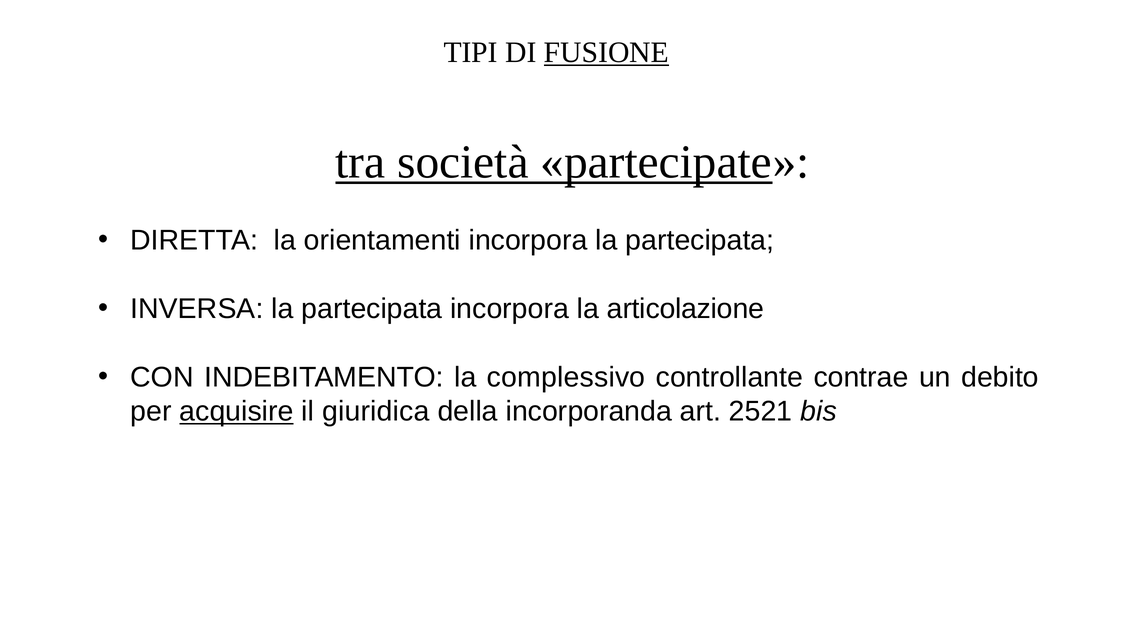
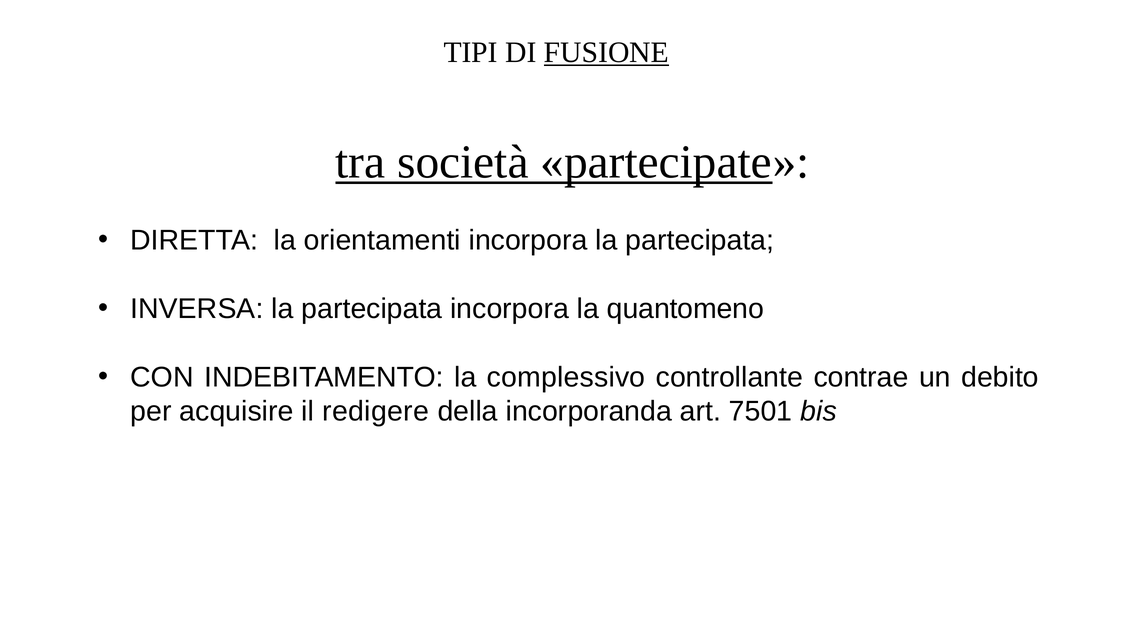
articolazione: articolazione -> quantomeno
acquisire underline: present -> none
giuridica: giuridica -> redigere
2521: 2521 -> 7501
